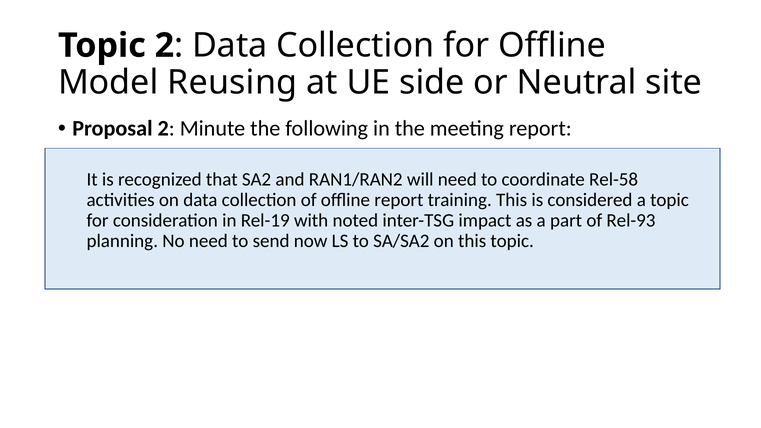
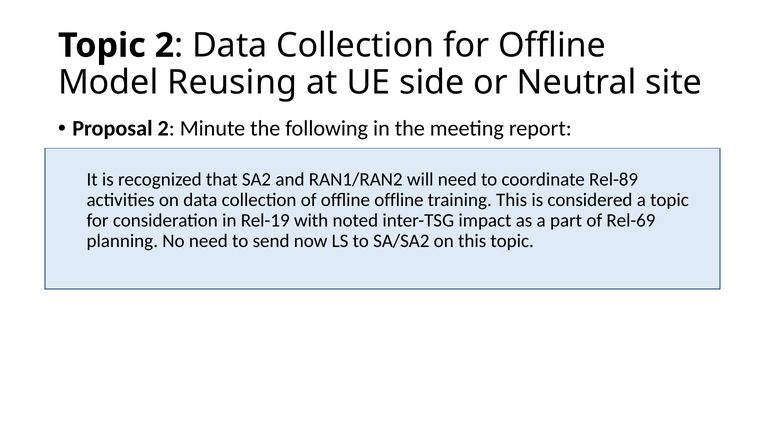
Rel-58: Rel-58 -> Rel-89
offline report: report -> offline
Rel-93: Rel-93 -> Rel-69
